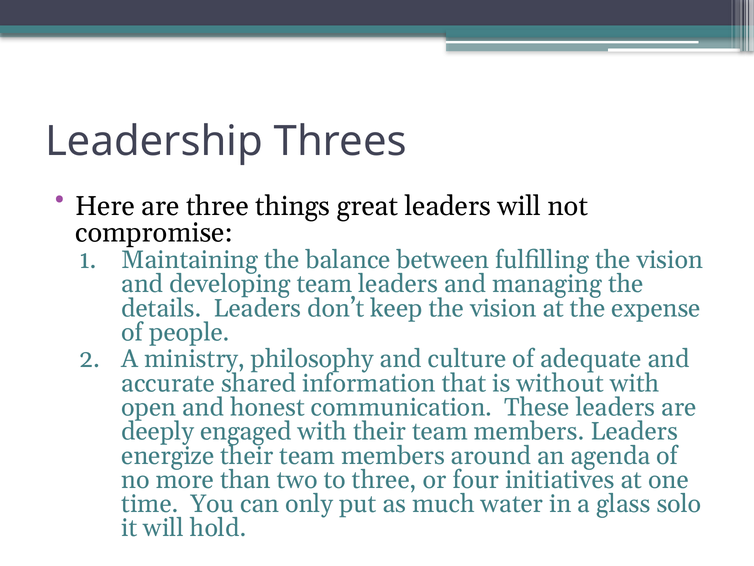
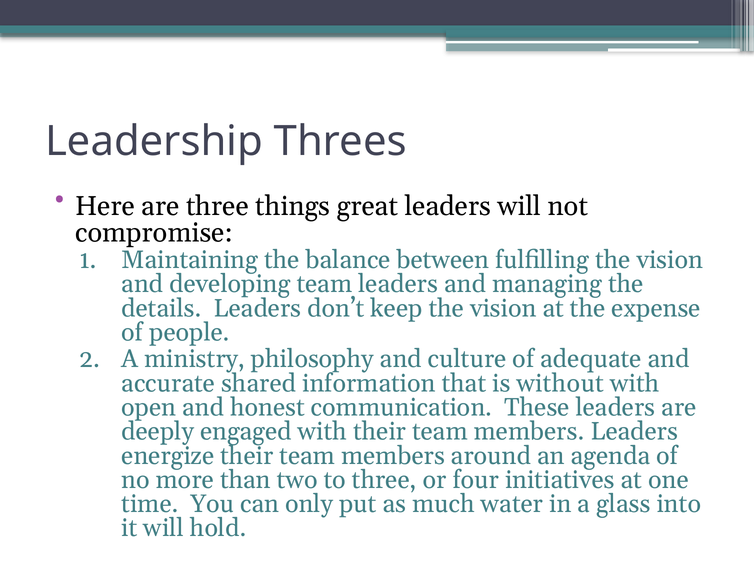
solo: solo -> into
